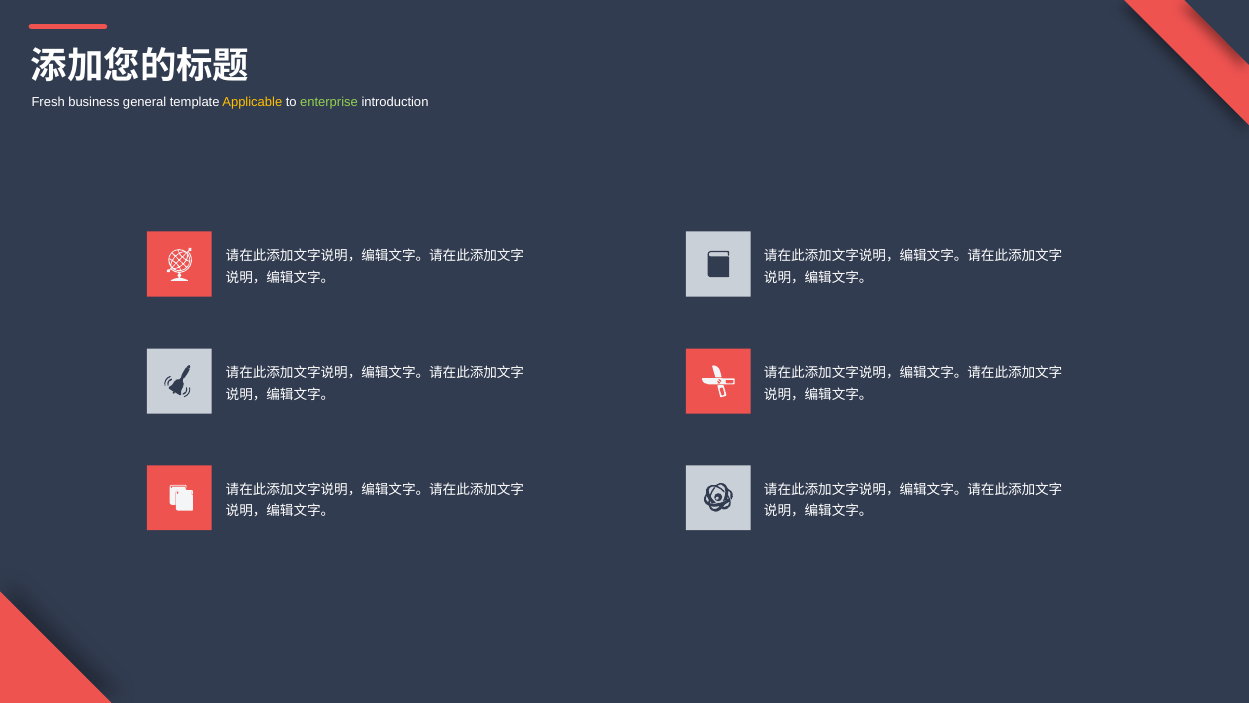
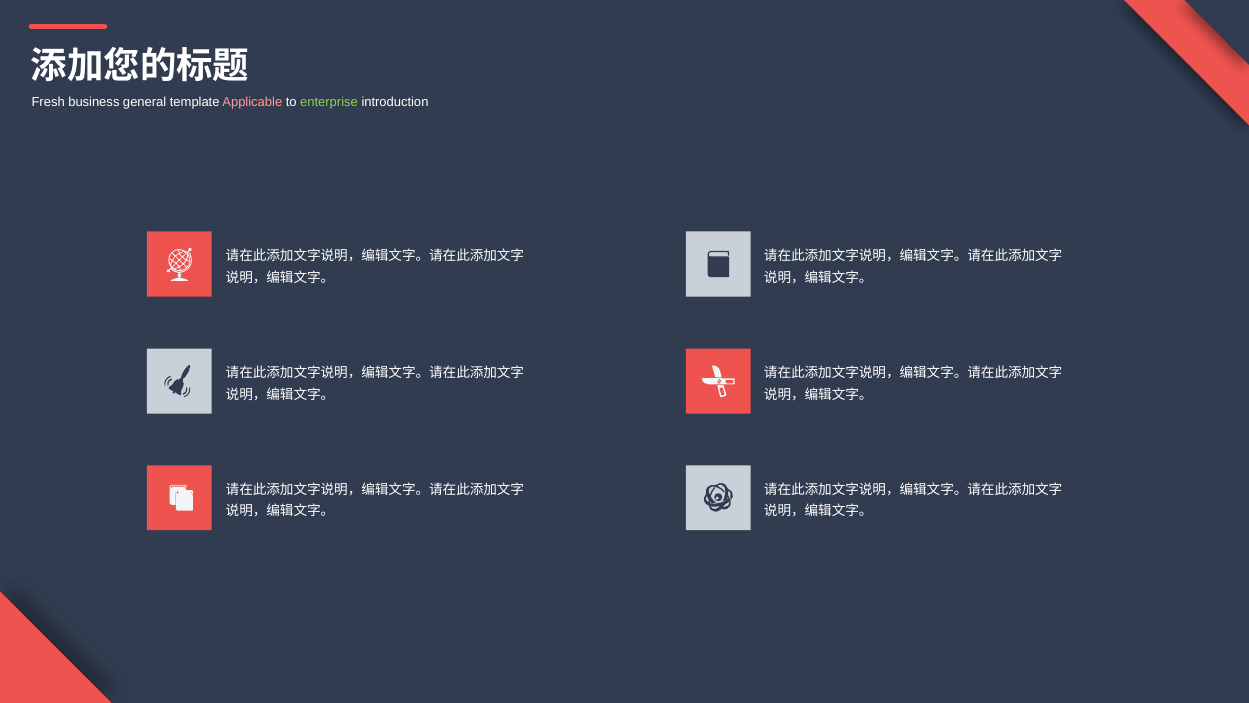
Applicable colour: yellow -> pink
